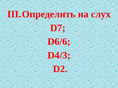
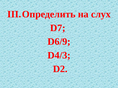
D6/6: D6/6 -> D6/9
